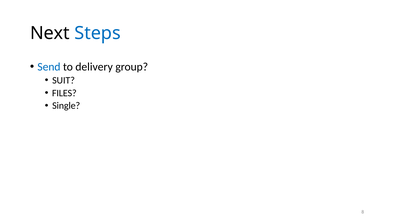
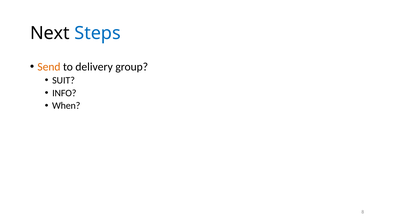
Send colour: blue -> orange
FILES: FILES -> INFO
Single: Single -> When
